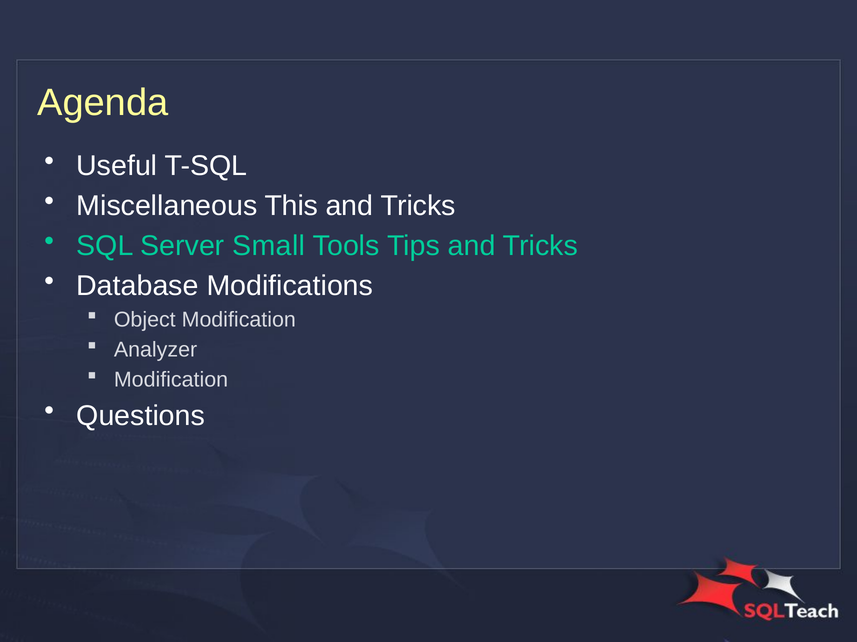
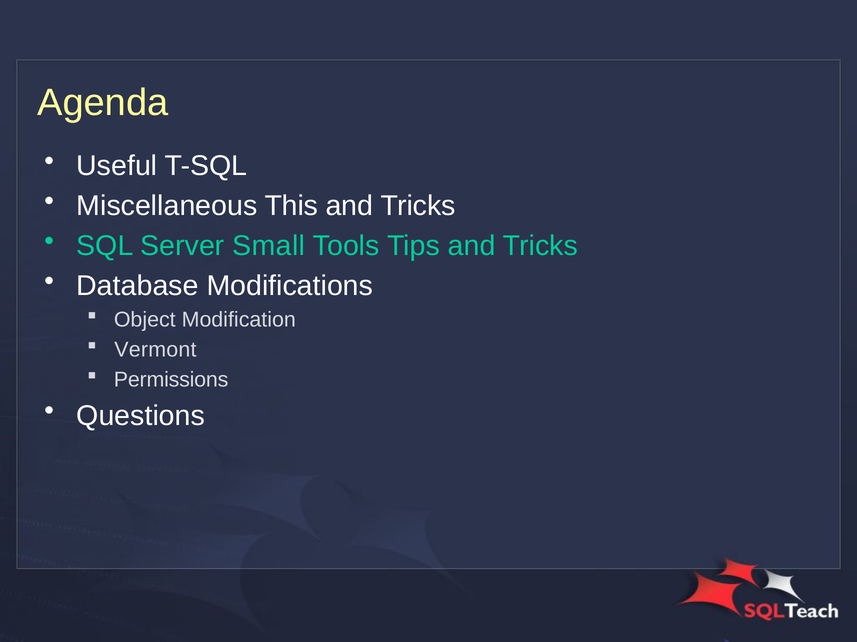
Analyzer: Analyzer -> Vermont
Modification at (171, 380): Modification -> Permissions
